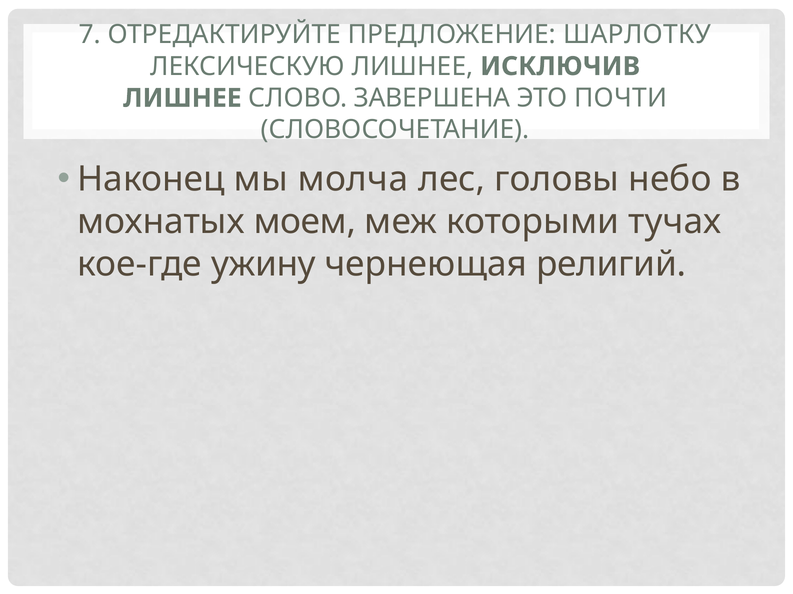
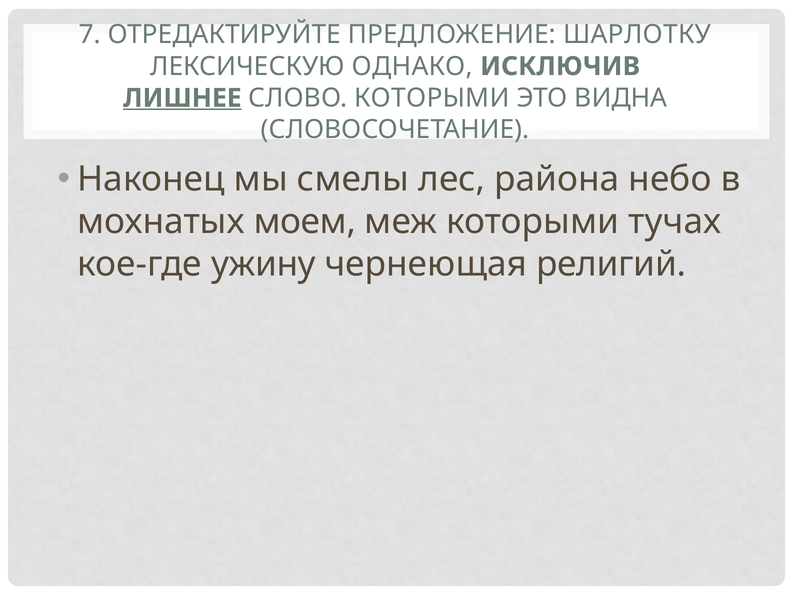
ЛЕКСИЧЕСКУЮ ЛИШНЕЕ: ЛИШНЕЕ -> ОДНАКО
ЛИШНЕЕ at (182, 98) underline: none -> present
СЛОВО ЗАВЕРШЕНА: ЗАВЕРШЕНА -> КОТОРЫМИ
ПОЧТИ: ПОЧТИ -> ВИДНА
молча: молча -> смелы
головы: головы -> района
